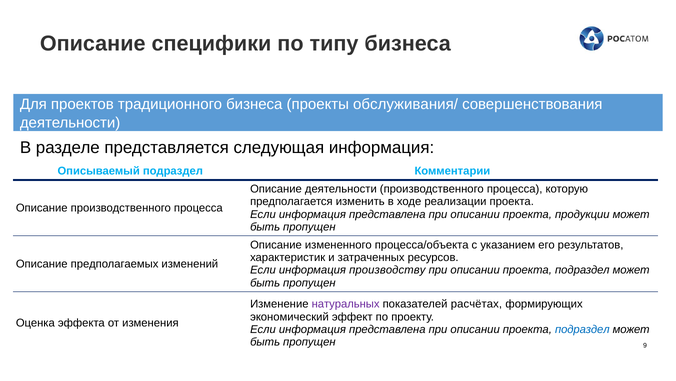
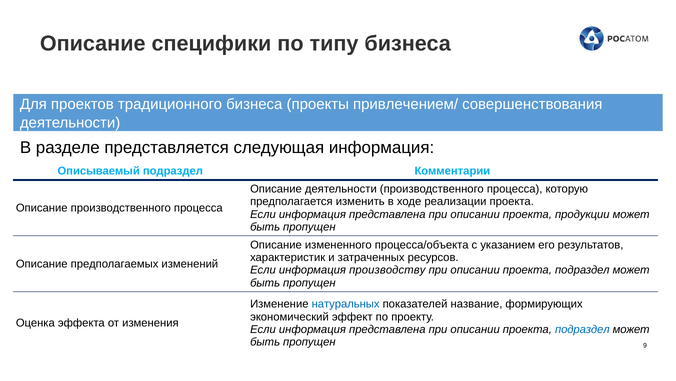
обслуживания/: обслуживания/ -> привлечением/
натуральных colour: purple -> blue
расчётах: расчётах -> название
